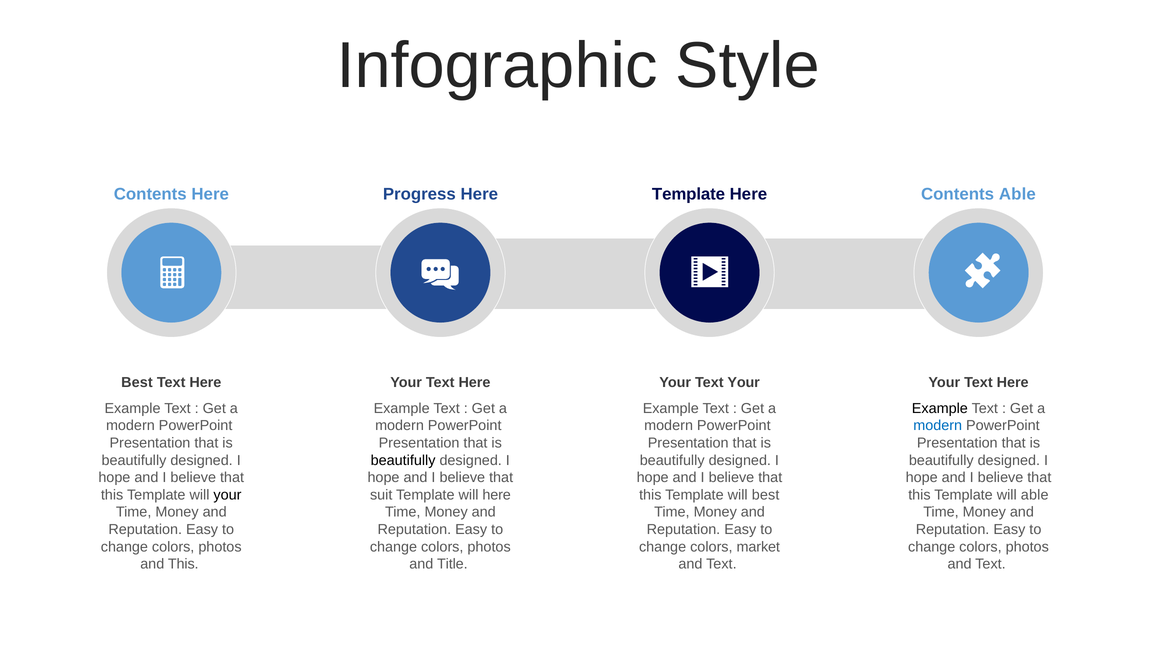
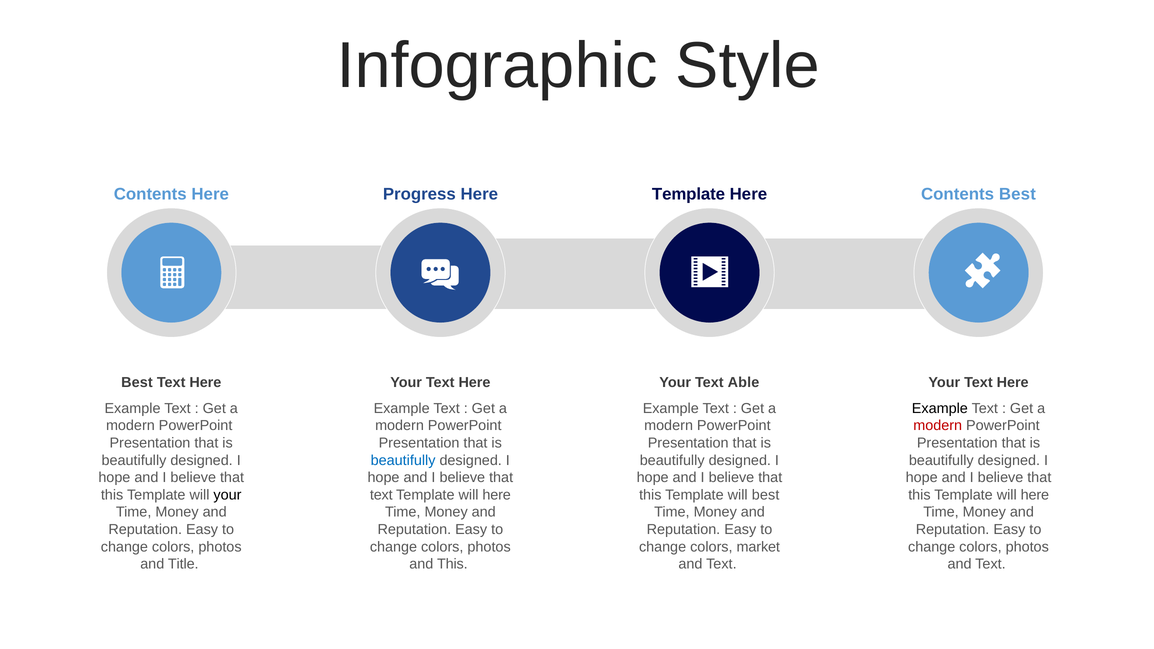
Contents Able: Able -> Best
Your Text Your: Your -> Able
modern at (938, 426) colour: blue -> red
beautifully at (403, 460) colour: black -> blue
suit at (381, 495): suit -> text
this Template will able: able -> here
and This: This -> Title
and Title: Title -> This
